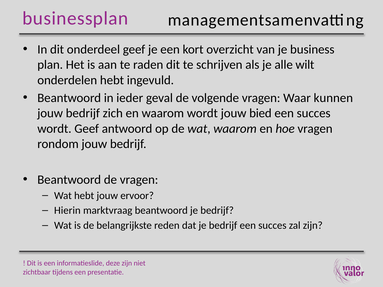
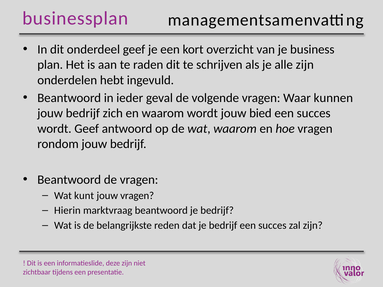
alle wilt: wilt -> zijn
Wat hebt: hebt -> kunt
jouw ervoor: ervoor -> vragen
